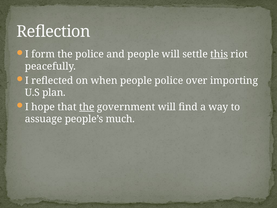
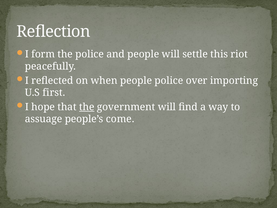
this underline: present -> none
plan: plan -> first
much: much -> come
